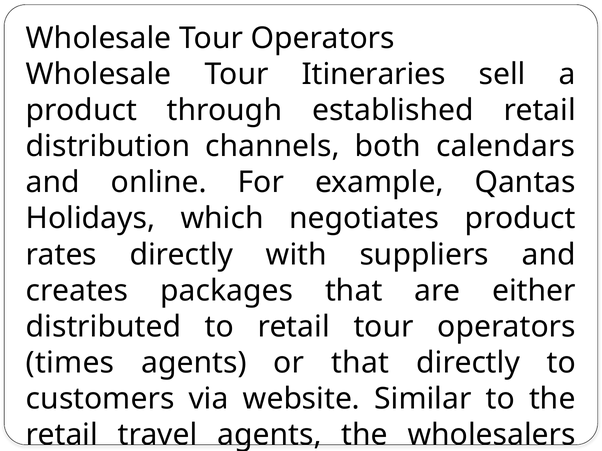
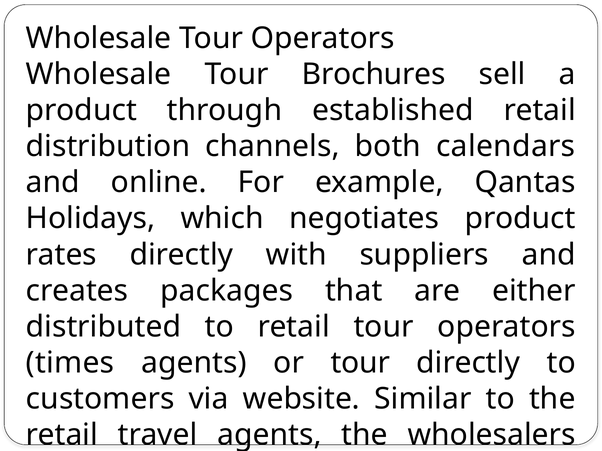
Itineraries: Itineraries -> Brochures
or that: that -> tour
